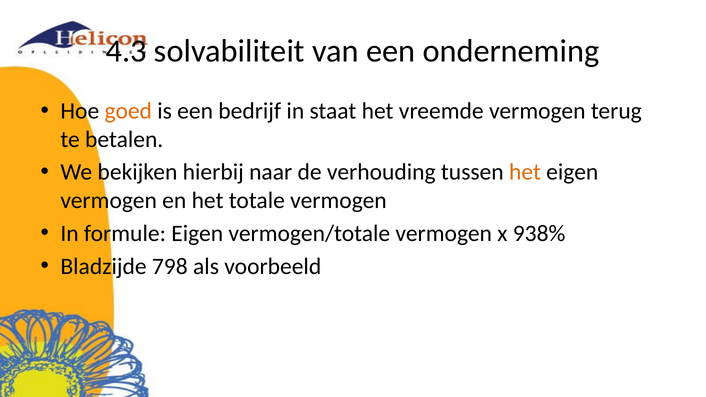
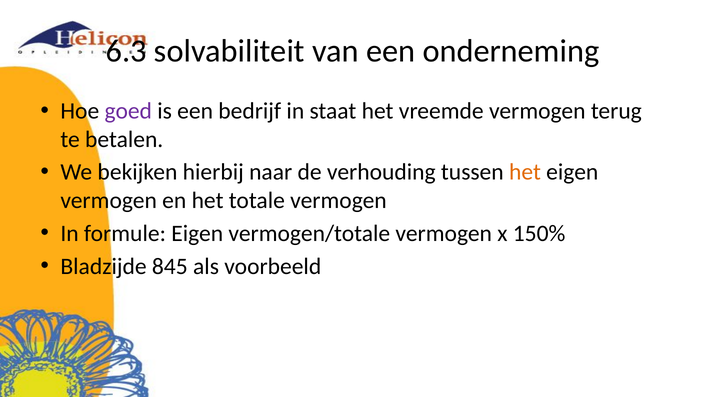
4.3: 4.3 -> 6.3
goed colour: orange -> purple
938%: 938% -> 150%
798: 798 -> 845
